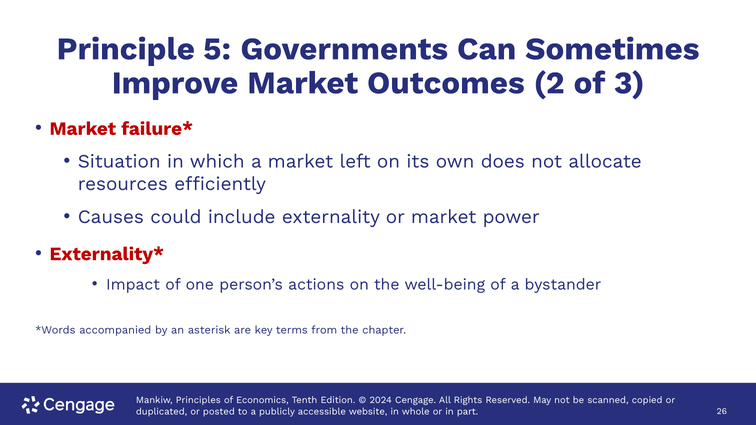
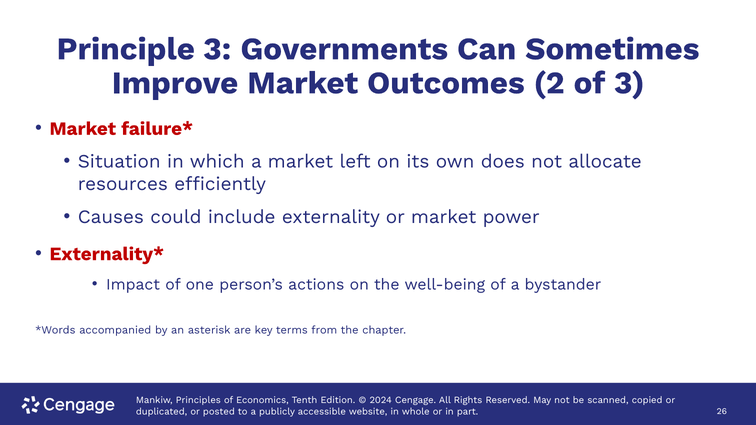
Principle 5: 5 -> 3
